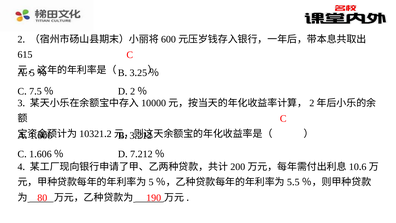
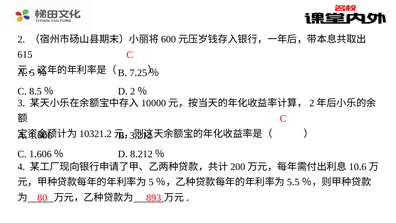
3 at (132, 73): 3 -> 7
7 at (32, 91): 7 -> 8
7 at (133, 154): 7 -> 8
190: 190 -> 893
